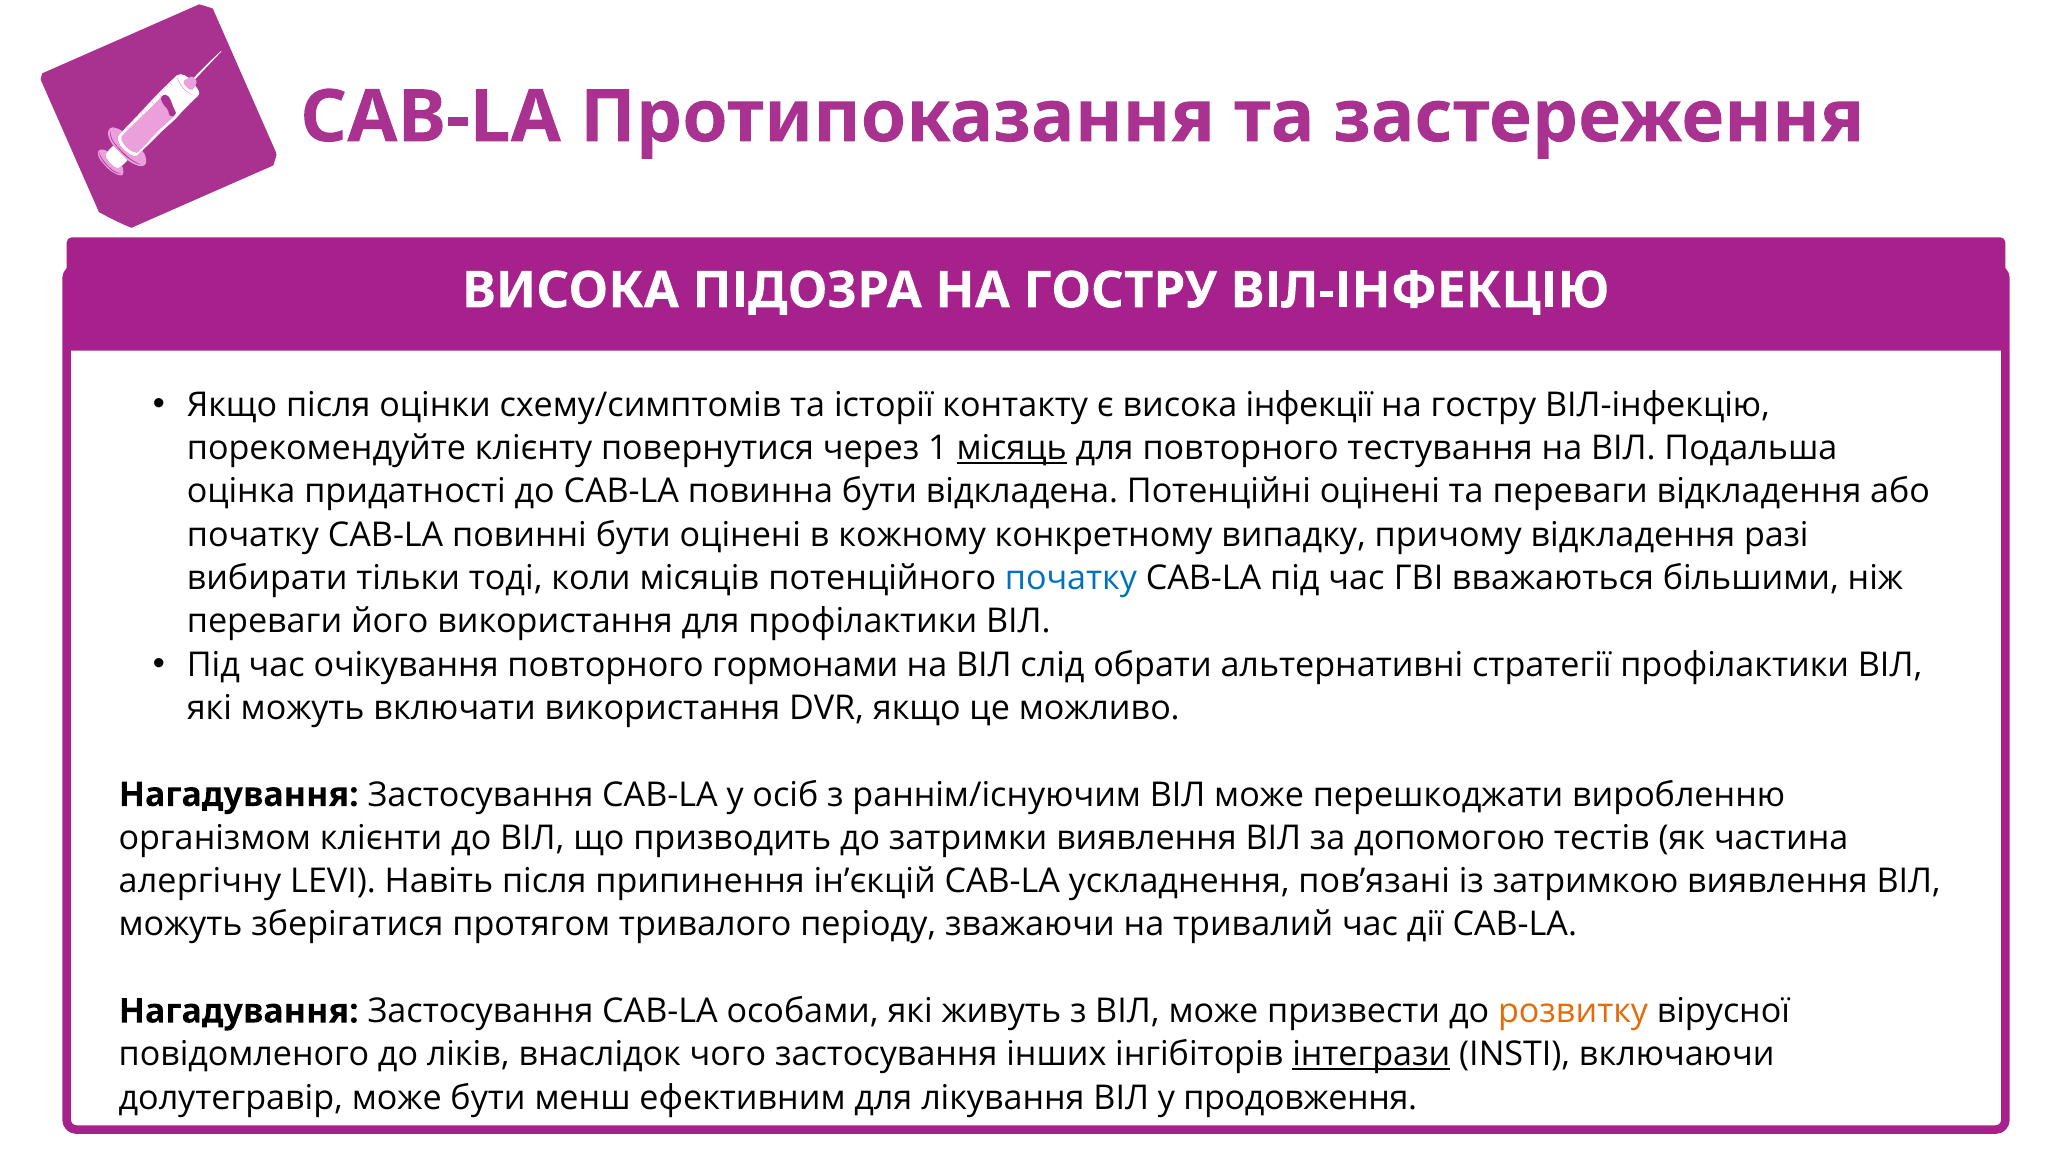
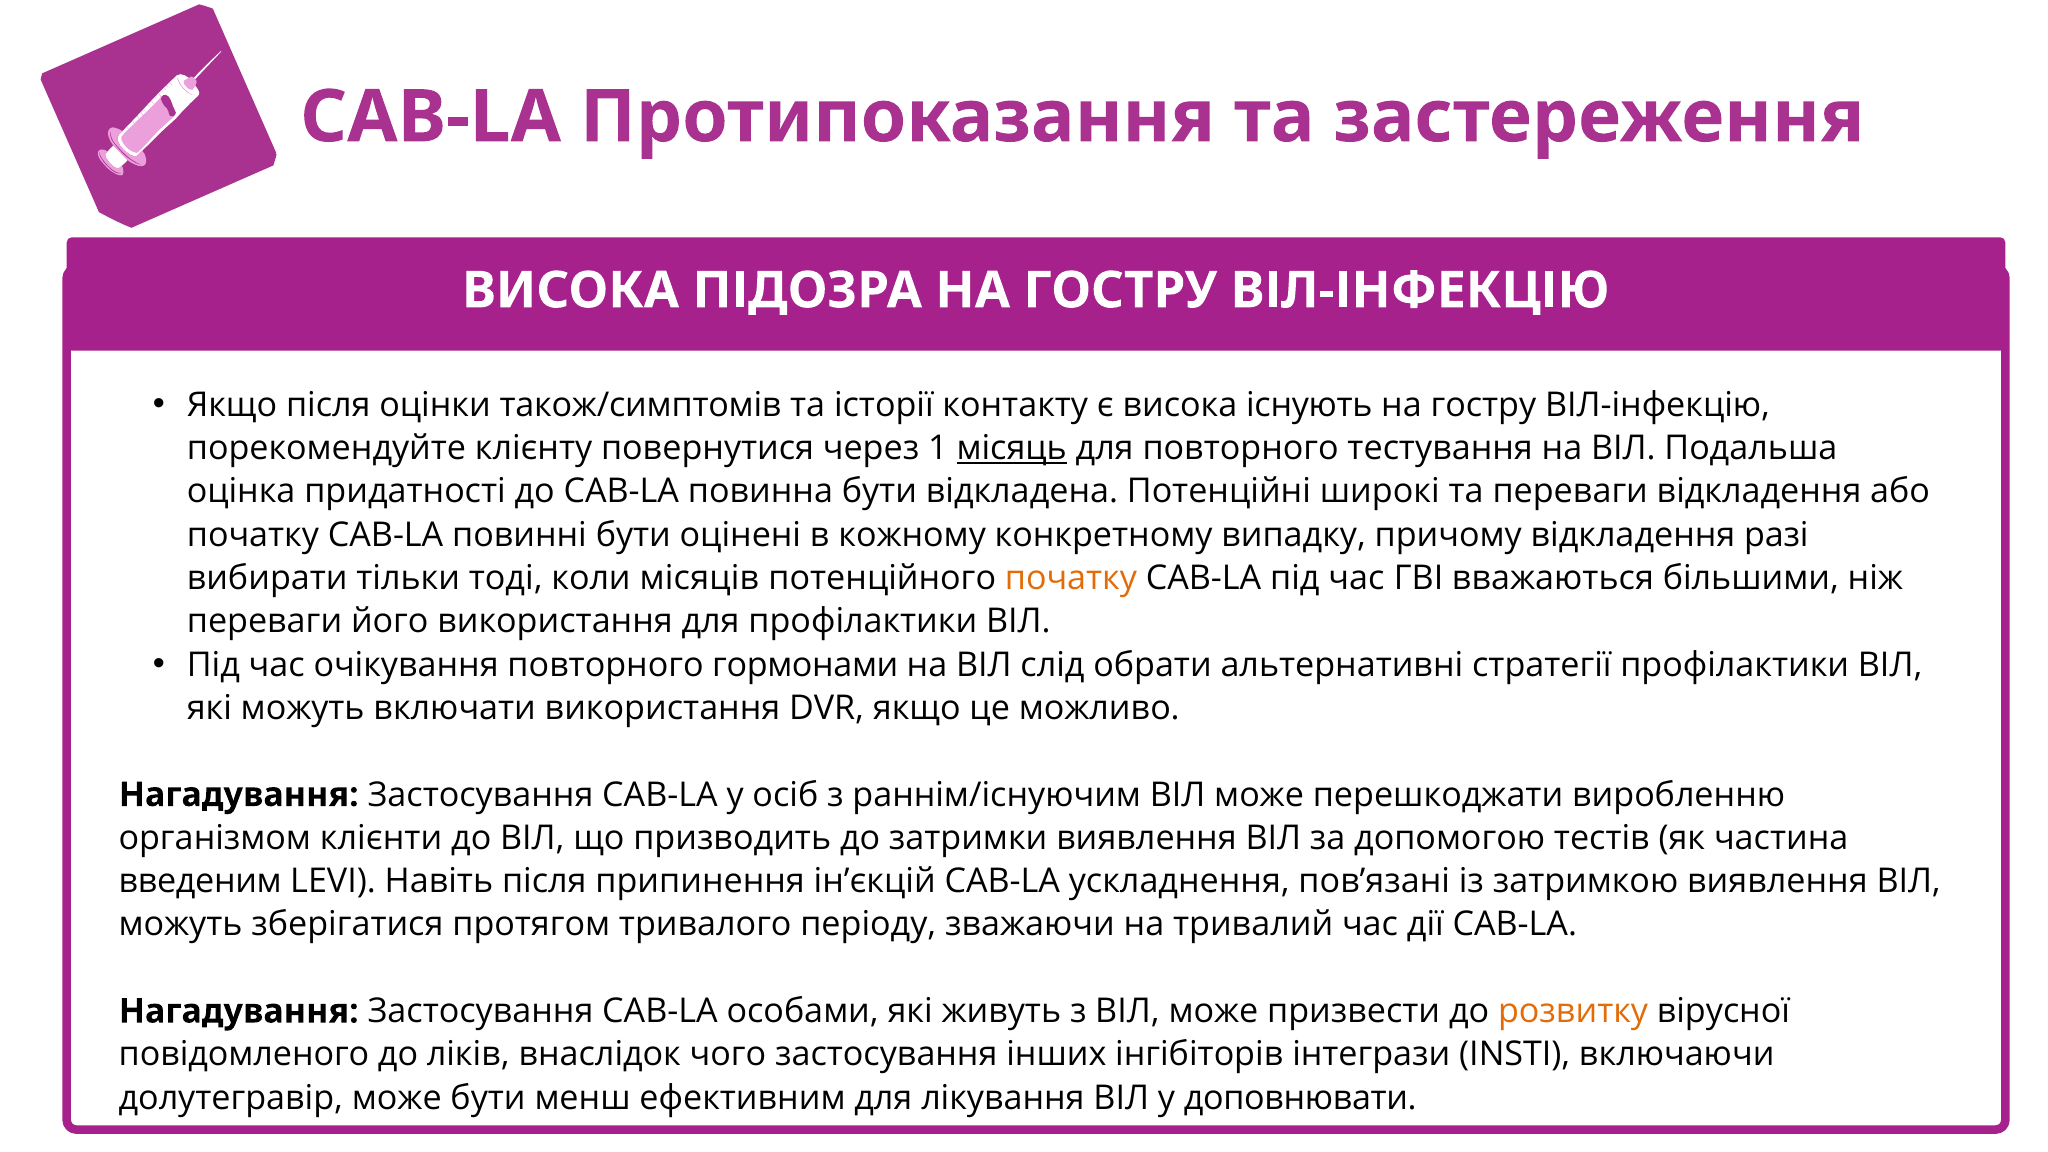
схему/симптомів: схему/симптомів -> також/симптомів
інфекції: інфекції -> існують
Потенційні оцінені: оцінені -> широкі
початку at (1071, 578) colour: blue -> orange
алергічну: алергічну -> введеним
інтегрази underline: present -> none
продовження: продовження -> доповнювати
